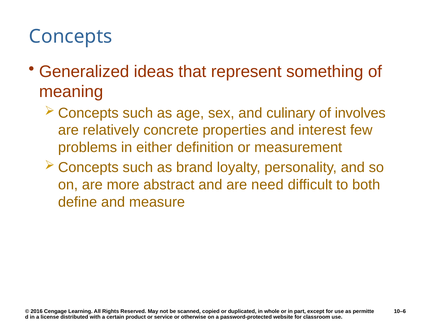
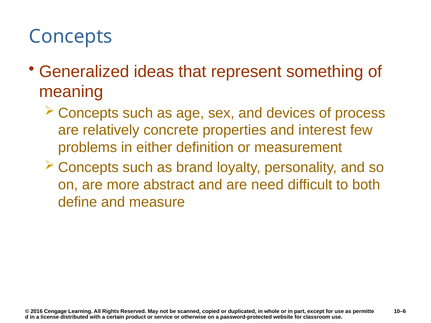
culinary: culinary -> devices
involves: involves -> process
